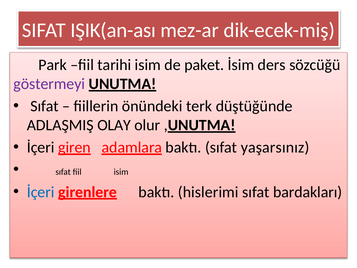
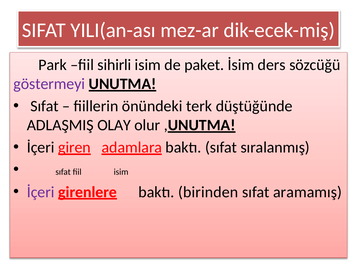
IŞIK(an-ası: IŞIK(an-ası -> YILI(an-ası
tarihi: tarihi -> sihirli
yaşarsınız: yaşarsınız -> sıralanmış
İçeri at (41, 192) colour: blue -> purple
hislerimi: hislerimi -> birinden
bardakları: bardakları -> aramamış
